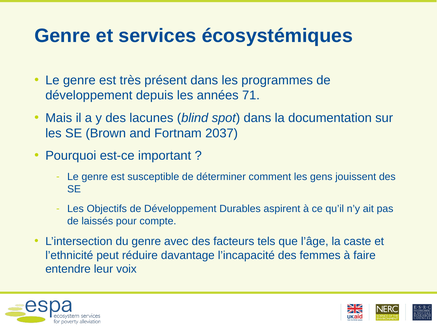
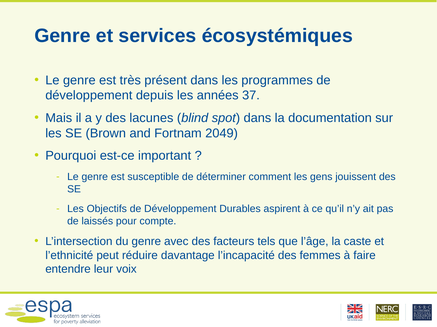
71: 71 -> 37
2037: 2037 -> 2049
